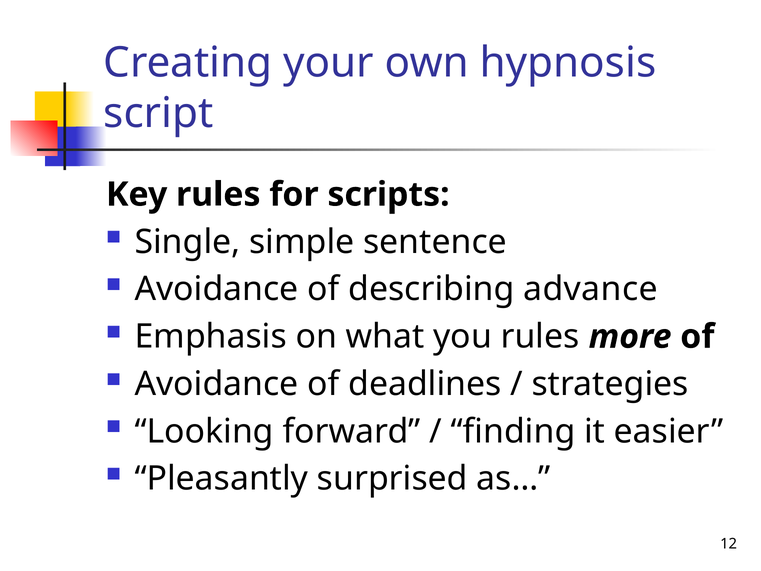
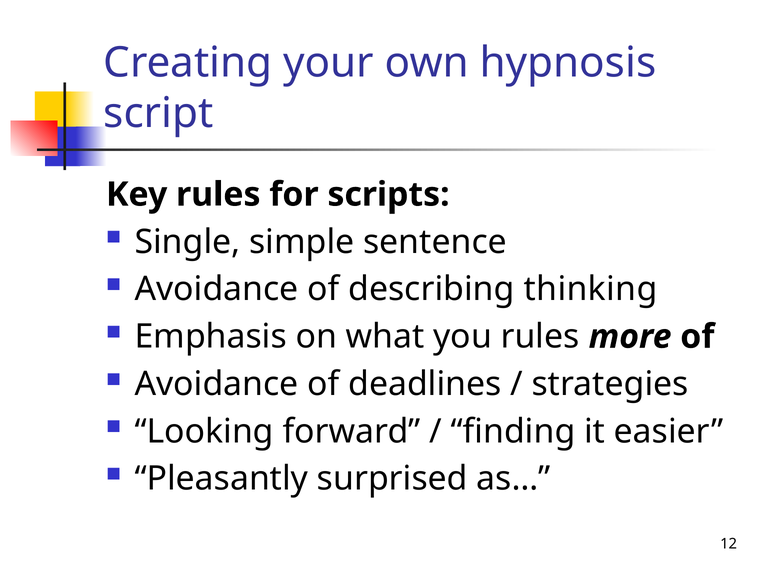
advance: advance -> thinking
